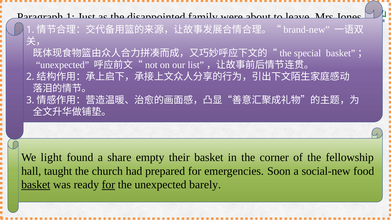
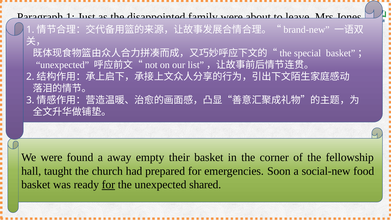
We light: light -> were
share: share -> away
basket at (36, 185) underline: present -> none
barely: barely -> shared
